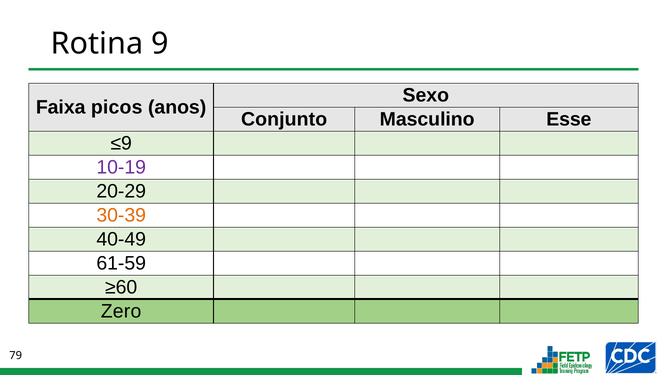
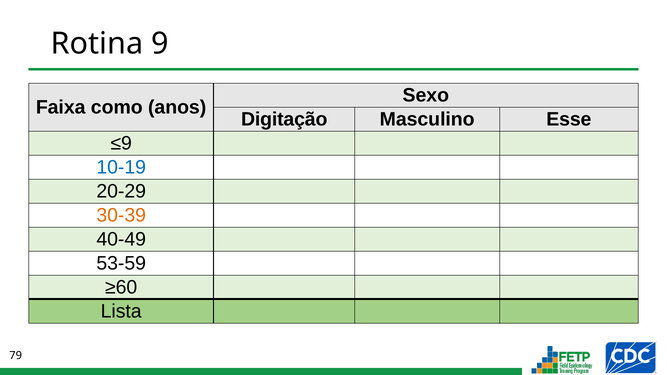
picos: picos -> como
Conjunto: Conjunto -> Digitação
10-19 colour: purple -> blue
61-59: 61-59 -> 53-59
Zero: Zero -> Lista
